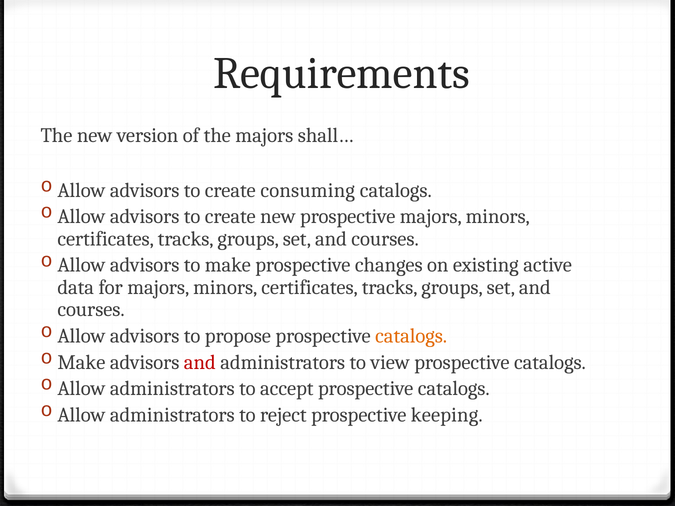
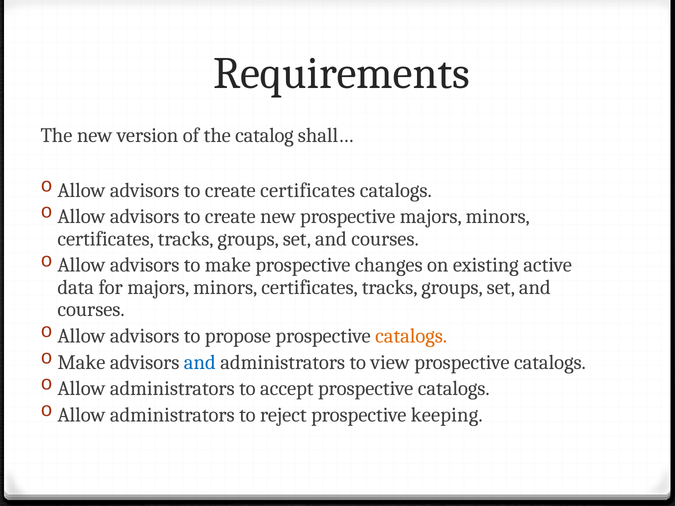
the majors: majors -> catalog
create consuming: consuming -> certificates
and at (200, 362) colour: red -> blue
